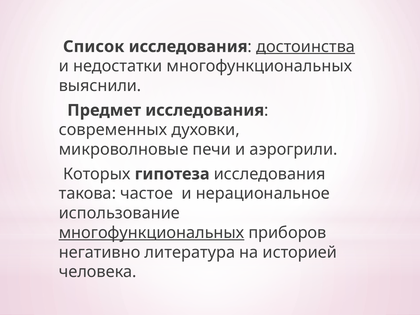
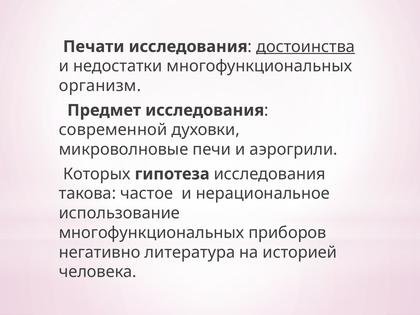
Список: Список -> Печати
выяснили: выяснили -> организм
современных: современных -> современной
многофункциональных at (152, 233) underline: present -> none
